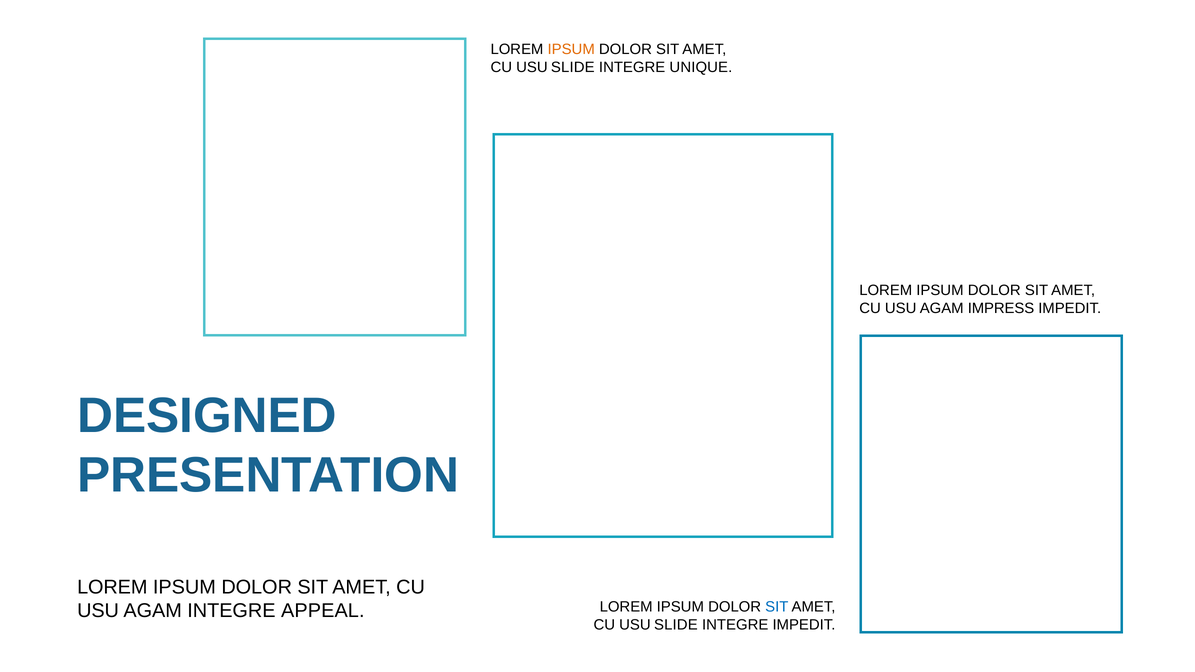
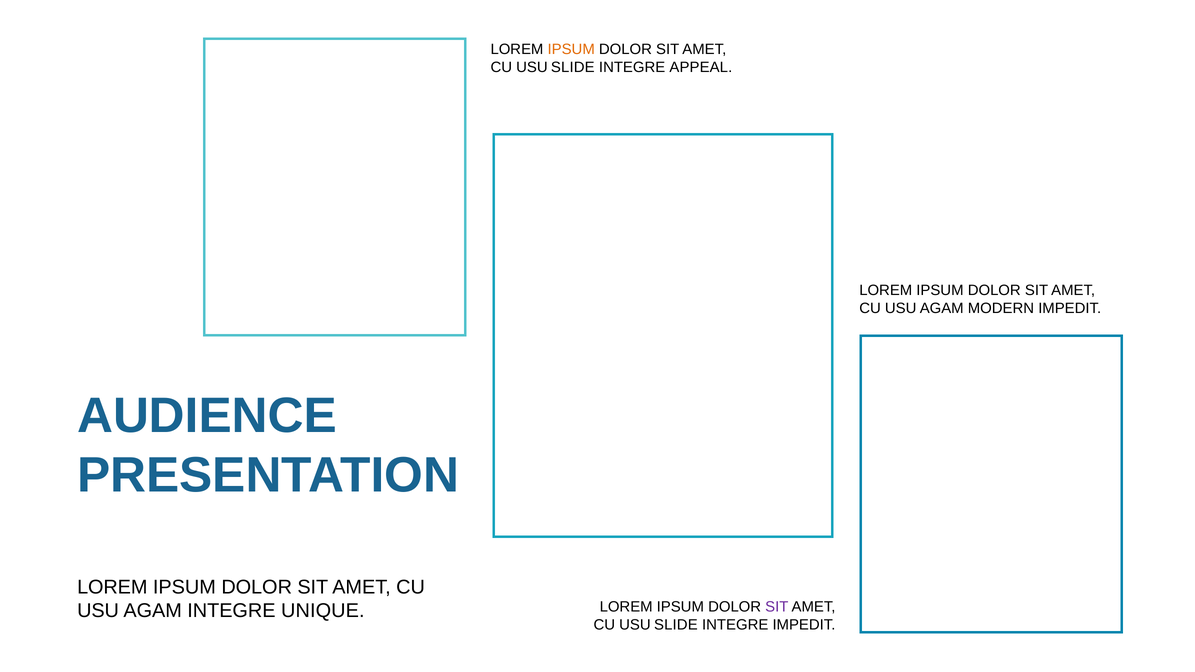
UNIQUE: UNIQUE -> APPEAL
IMPRESS: IMPRESS -> MODERN
DESIGNED: DESIGNED -> AUDIENCE
APPEAL: APPEAL -> UNIQUE
SIT at (777, 607) colour: blue -> purple
